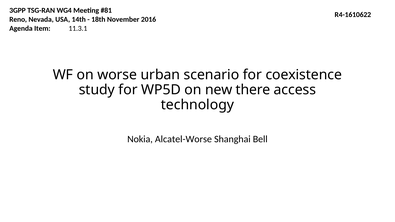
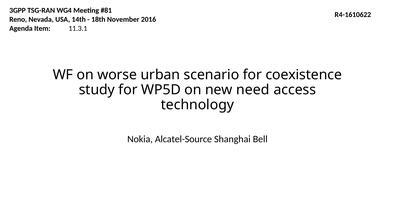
there: there -> need
Alcatel-Worse: Alcatel-Worse -> Alcatel-Source
